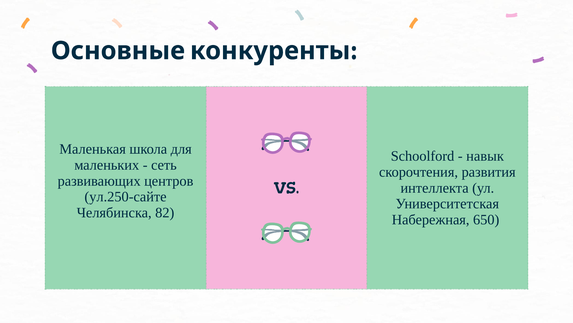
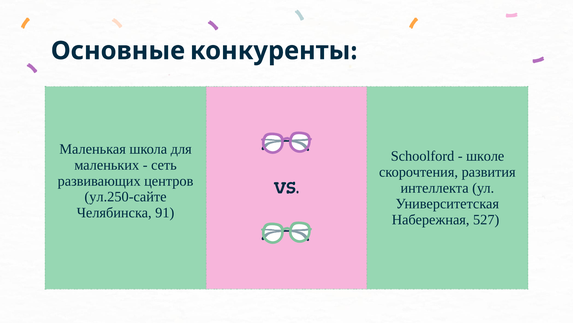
навык: навык -> школе
82: 82 -> 91
650: 650 -> 527
